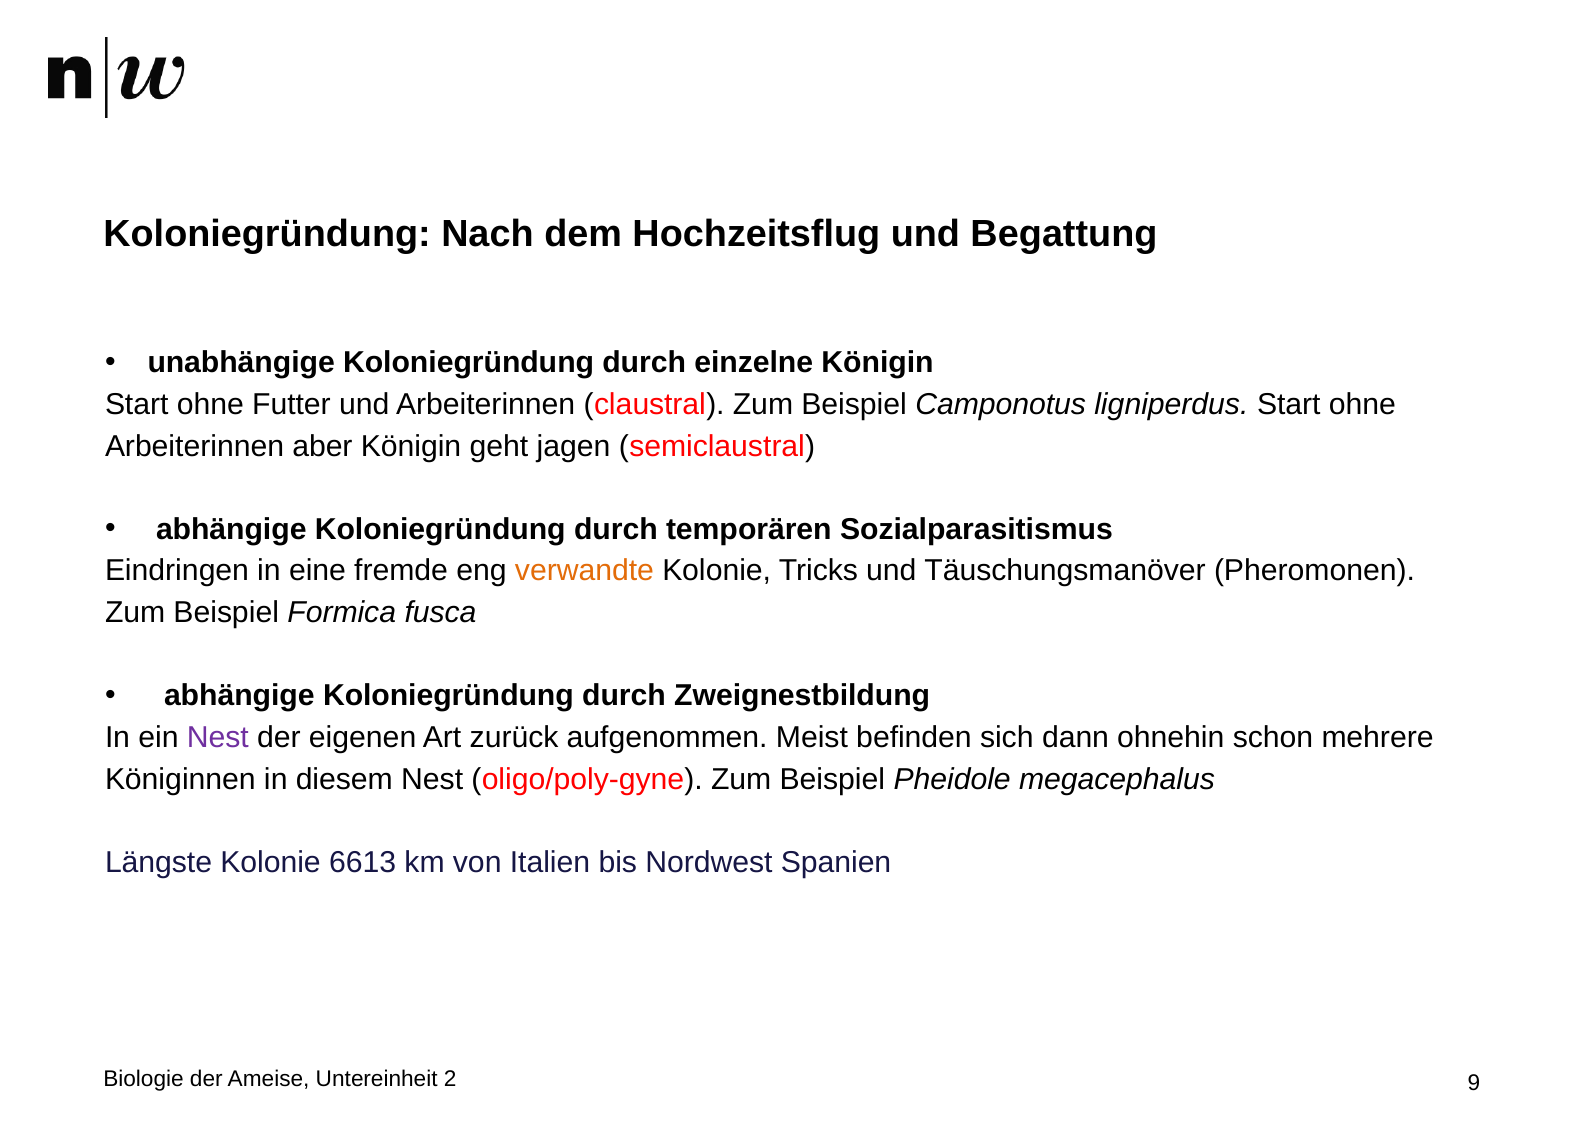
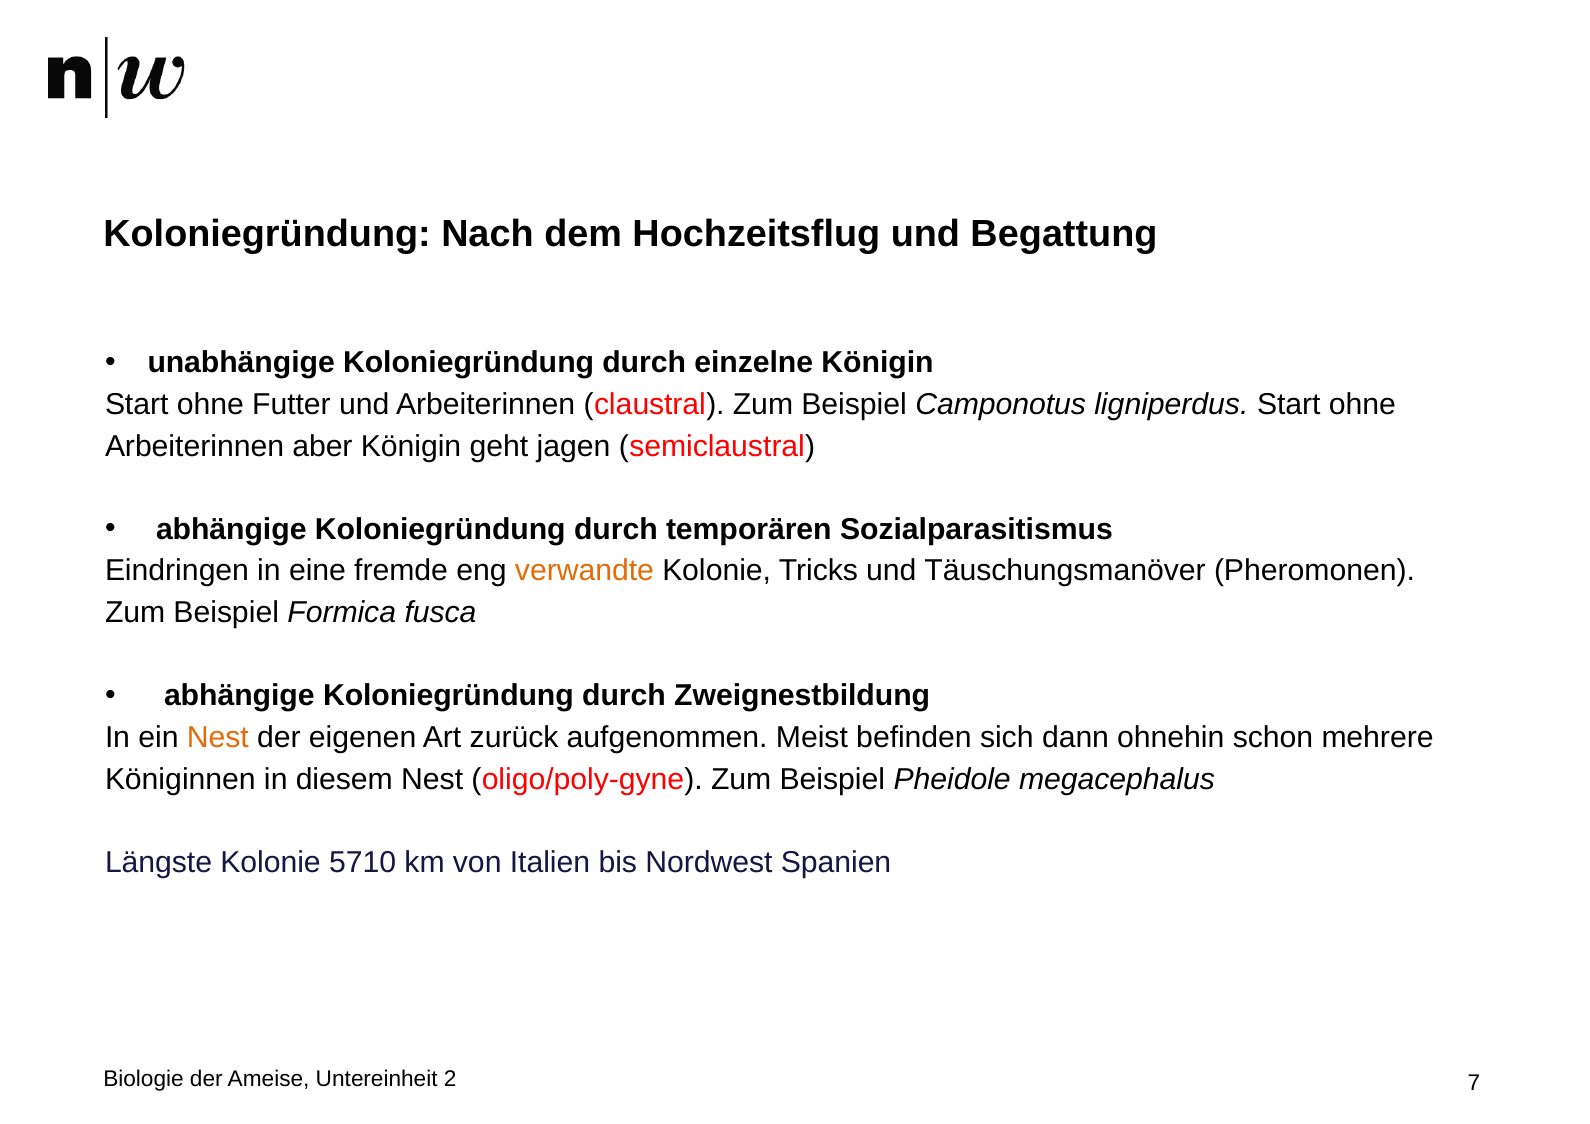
Nest at (218, 738) colour: purple -> orange
6613: 6613 -> 5710
9: 9 -> 7
